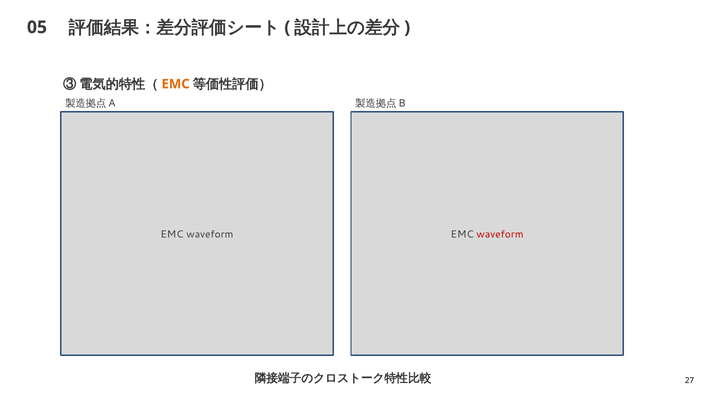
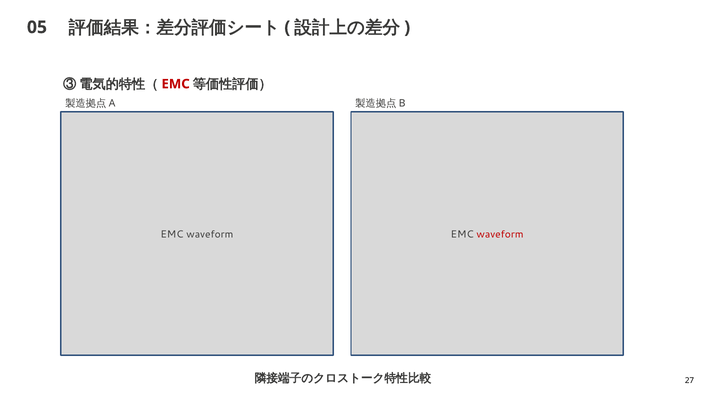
EMC at (176, 84) colour: orange -> red
